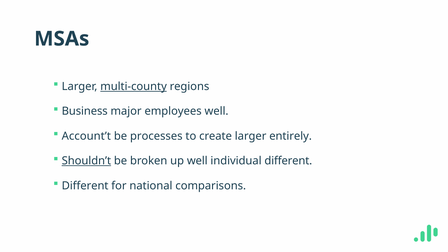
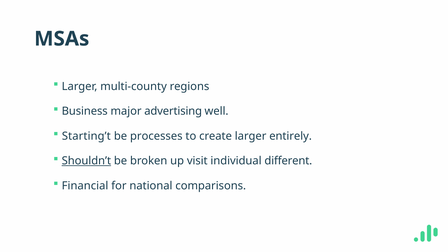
multi-county underline: present -> none
employees: employees -> advertising
Account’t: Account’t -> Starting’t
up well: well -> visit
Different at (85, 186): Different -> Financial
